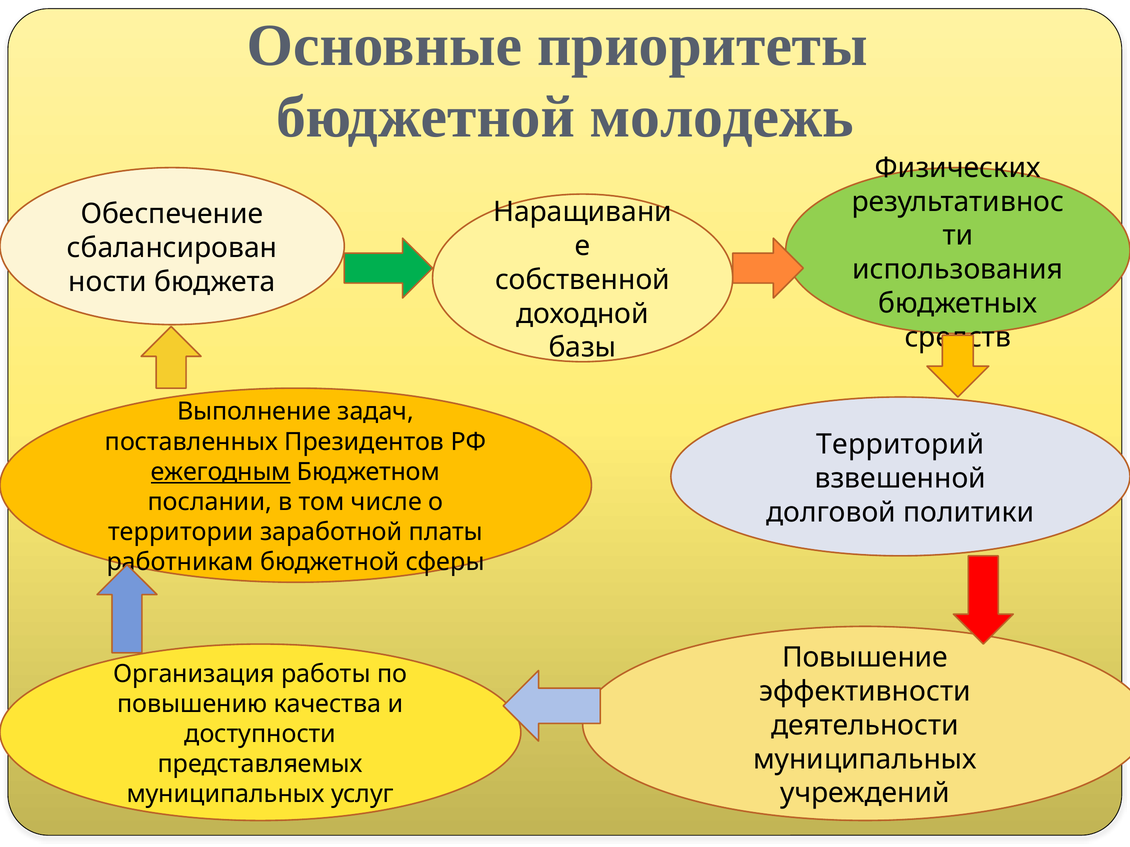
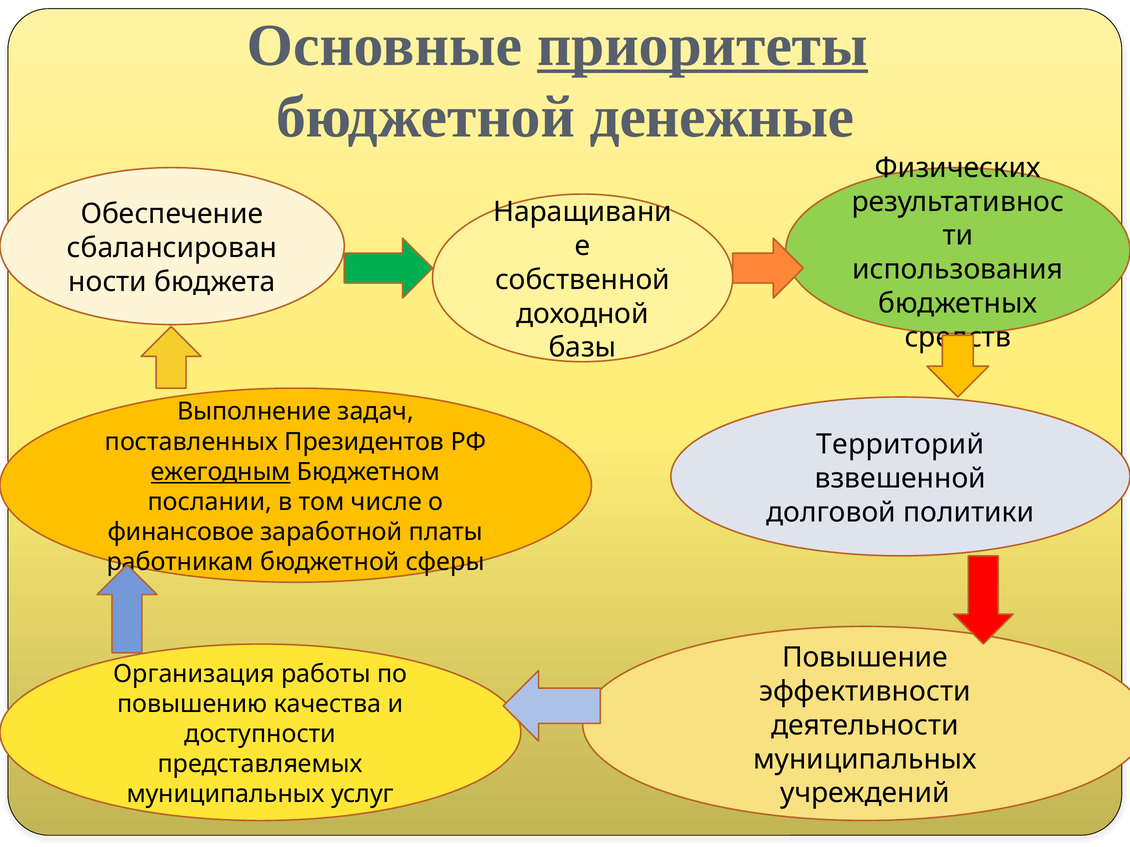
приоритеты underline: none -> present
молодежь: молодежь -> денежные
территории: территории -> финансовое
